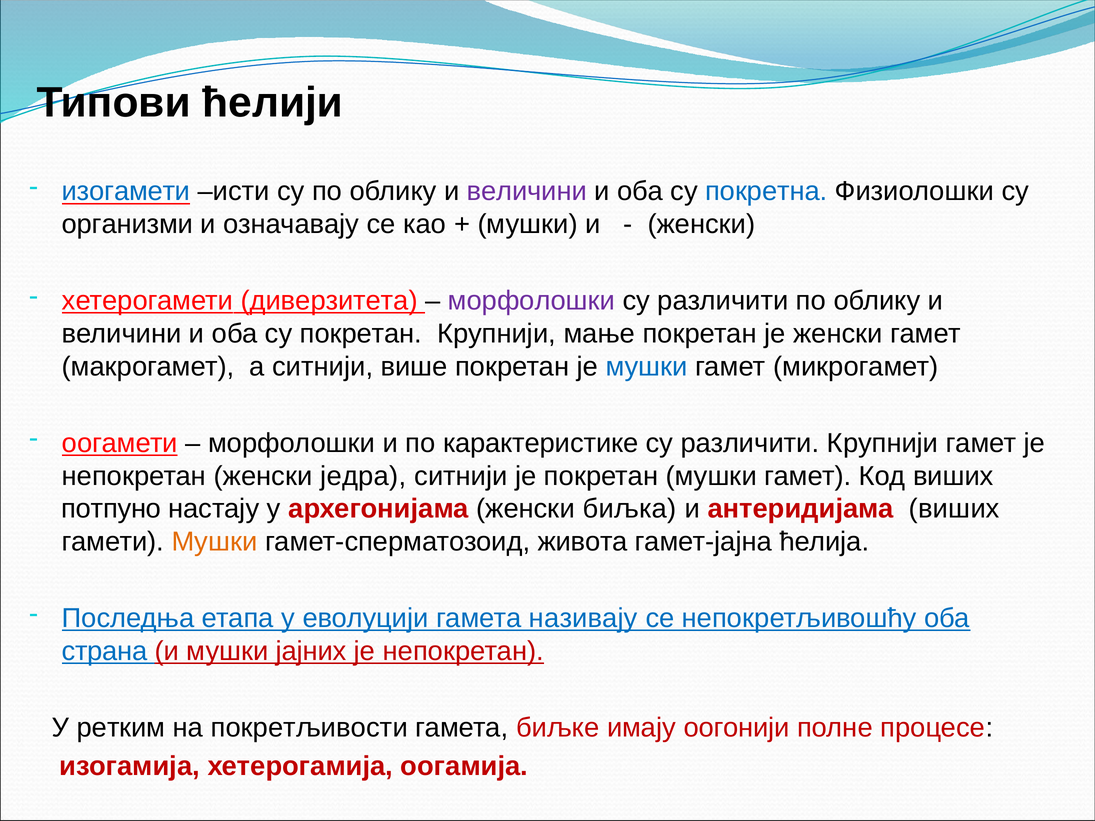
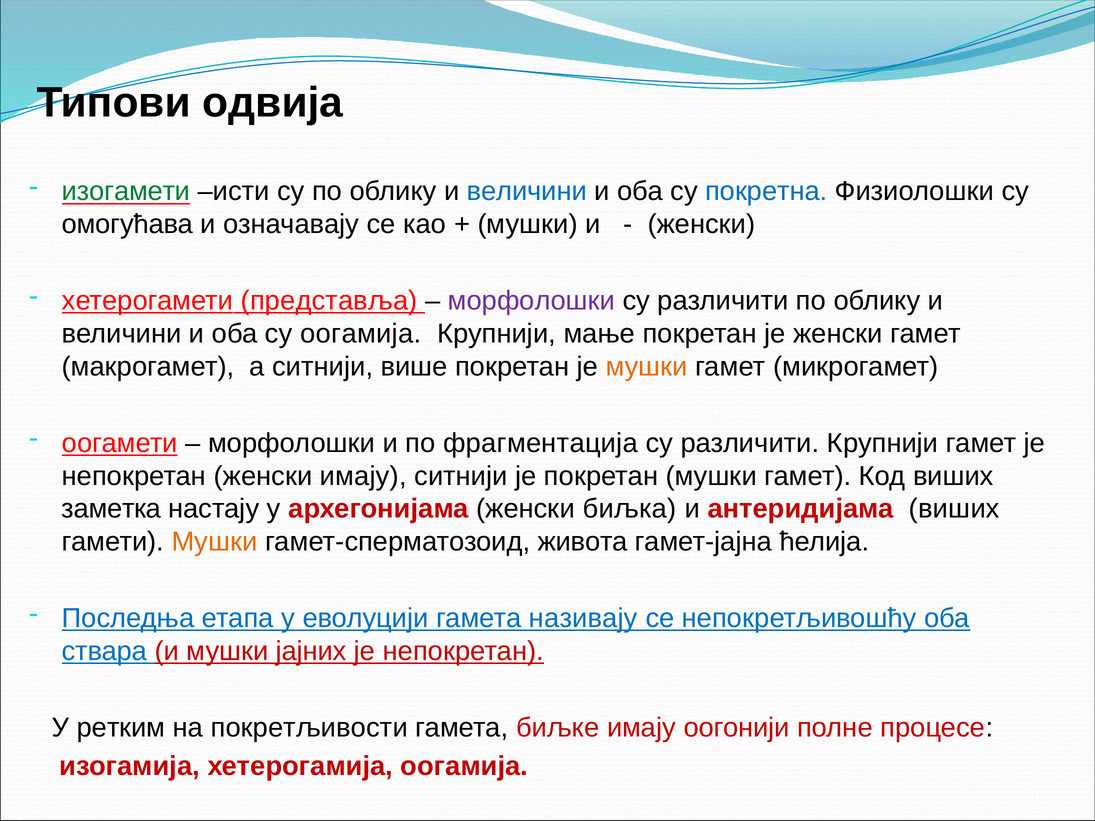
ћелији: ћелији -> одвија
изогамети colour: blue -> green
величини at (527, 191) colour: purple -> blue
организми: организми -> омогућава
диверзитета: диверзитета -> представља
су покретан: покретан -> оогамија
мушки at (647, 367) colour: blue -> orange
карактеристике: карактеристике -> фрагментација
женски једра: једра -> имају
потпуно: потпуно -> заметка
страна: страна -> ствара
